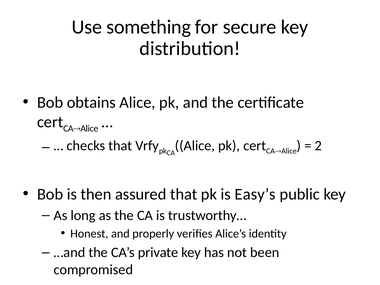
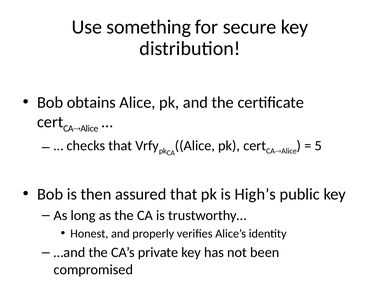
2: 2 -> 5
Easy’s: Easy’s -> High’s
